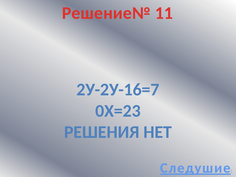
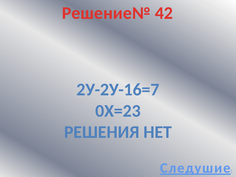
11: 11 -> 42
